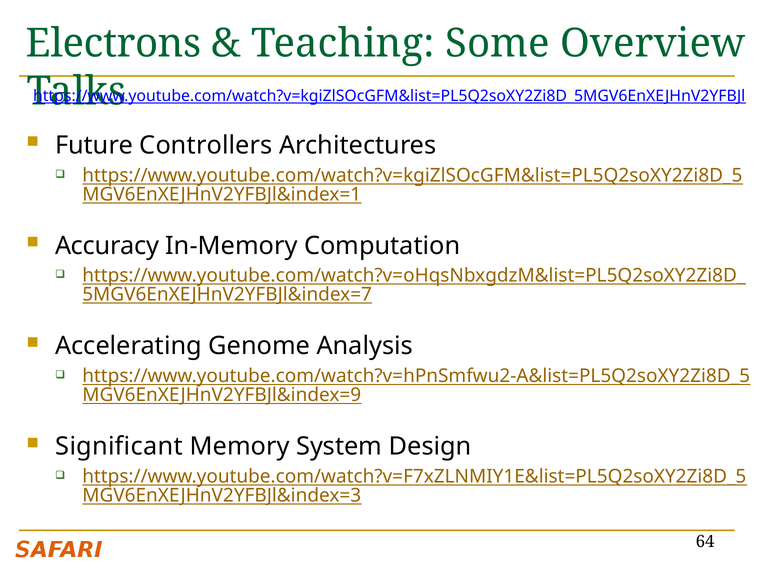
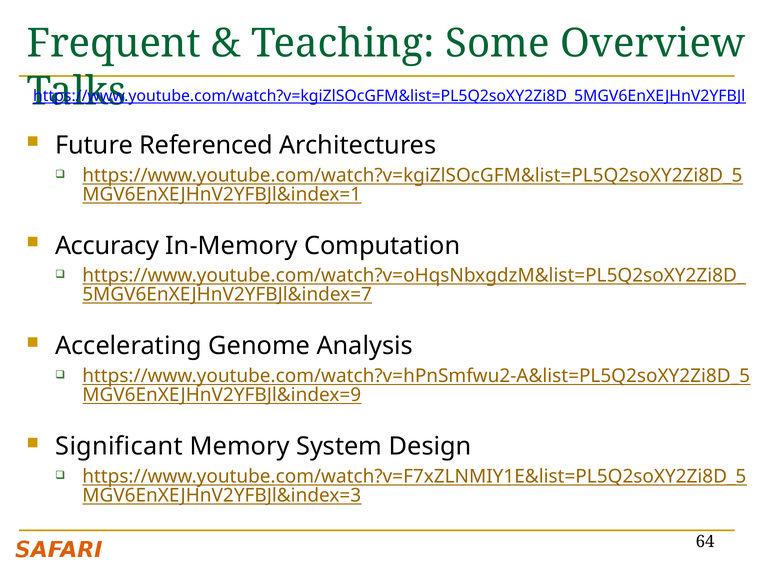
Electrons: Electrons -> Frequent
Controllers: Controllers -> Referenced
